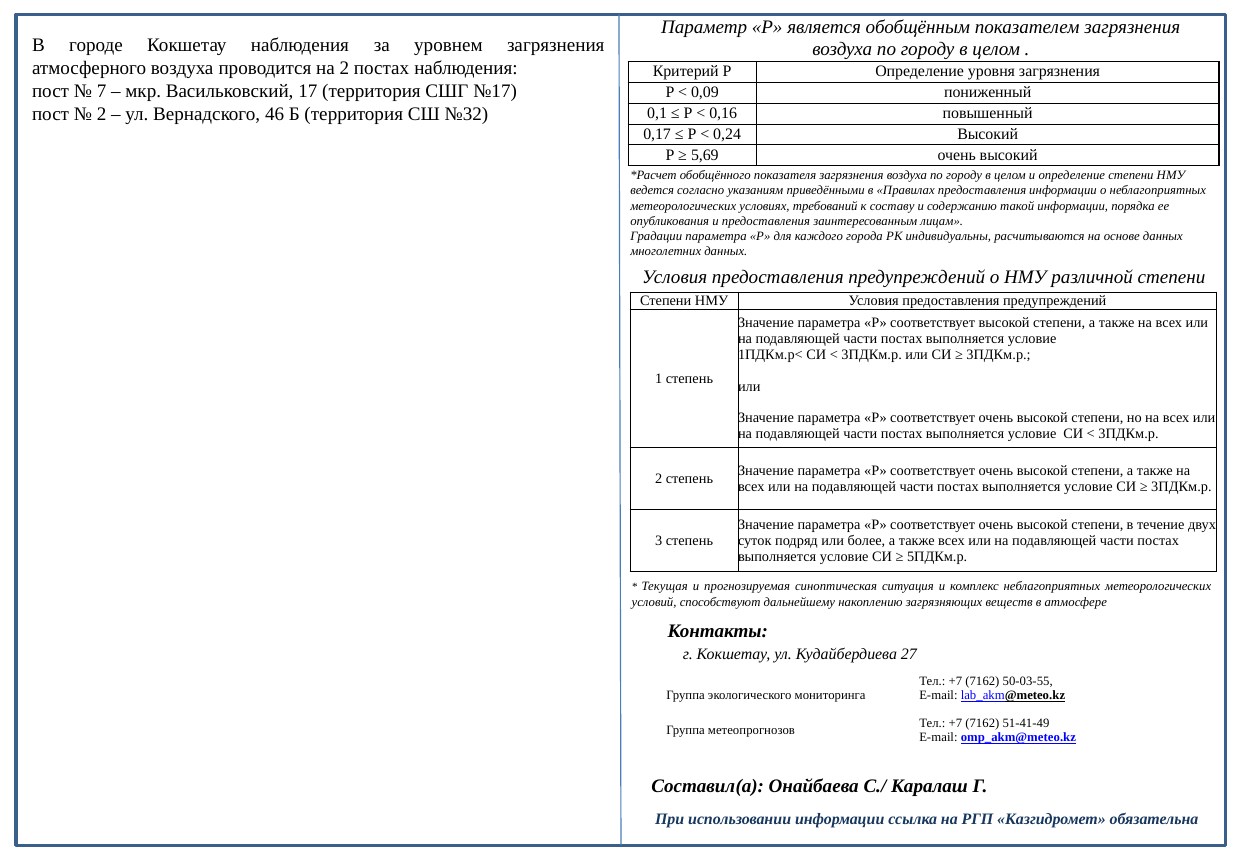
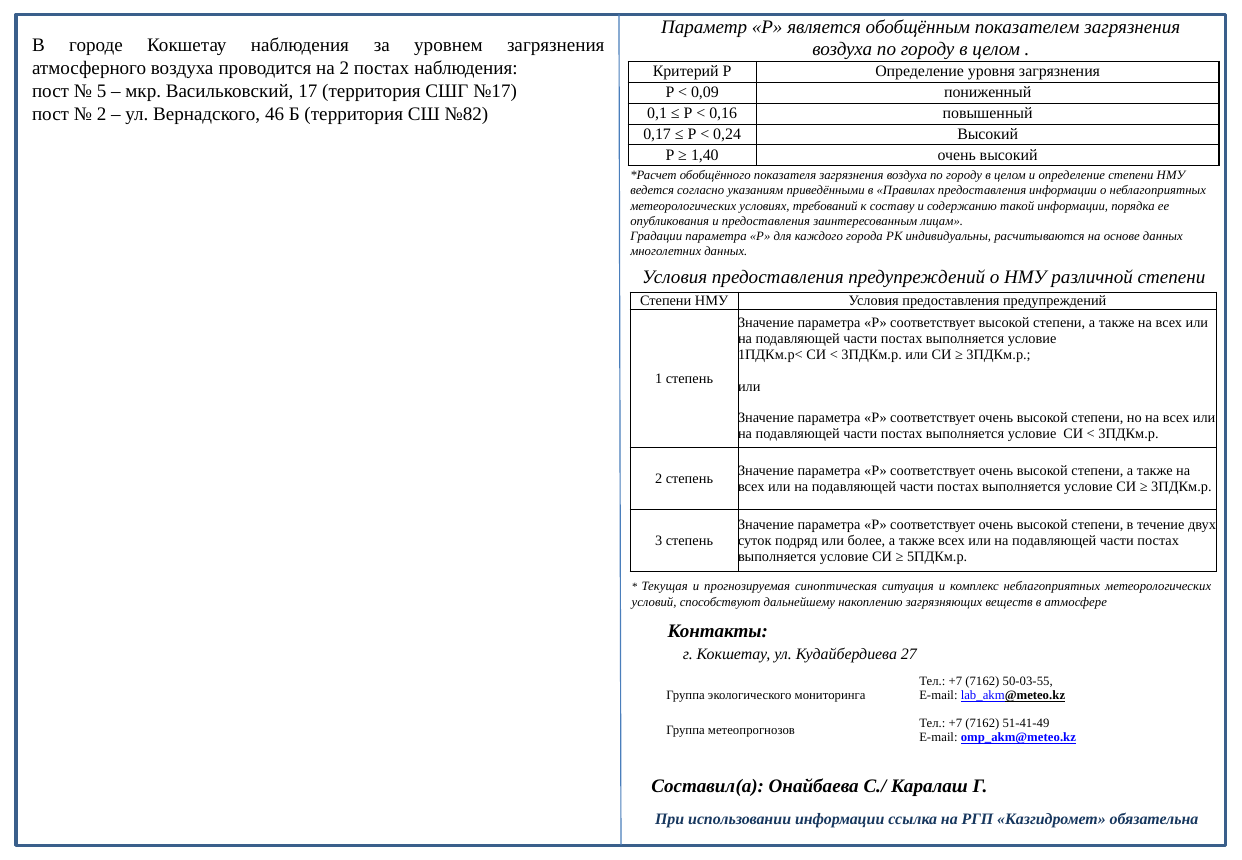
7: 7 -> 5
№32: №32 -> №82
5,69: 5,69 -> 1,40
